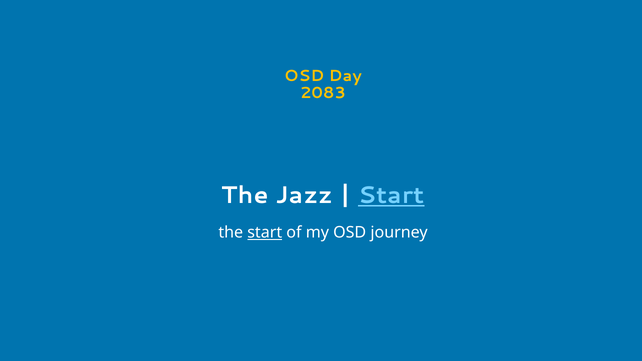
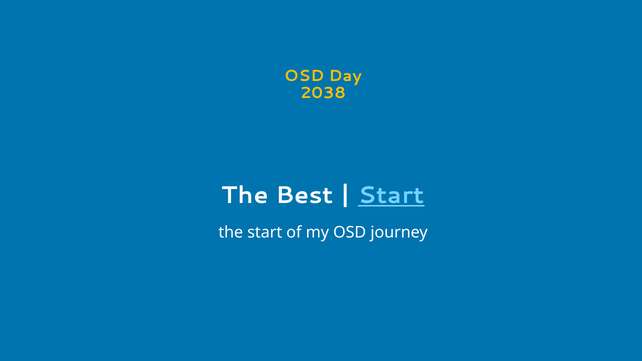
2083: 2083 -> 2038
Jazz: Jazz -> Best
start at (265, 232) underline: present -> none
